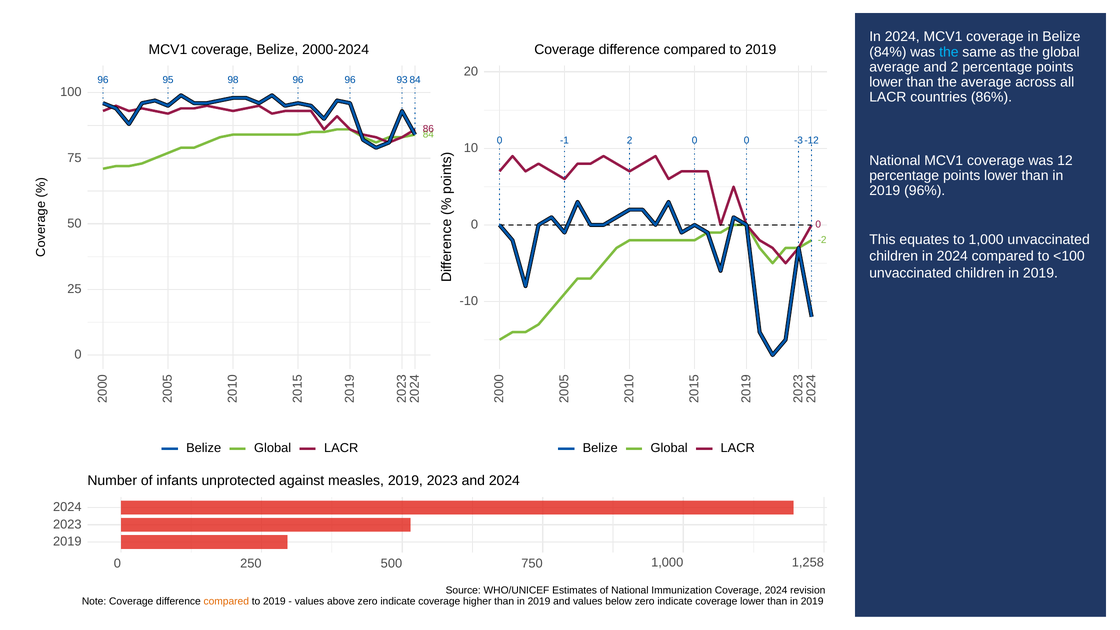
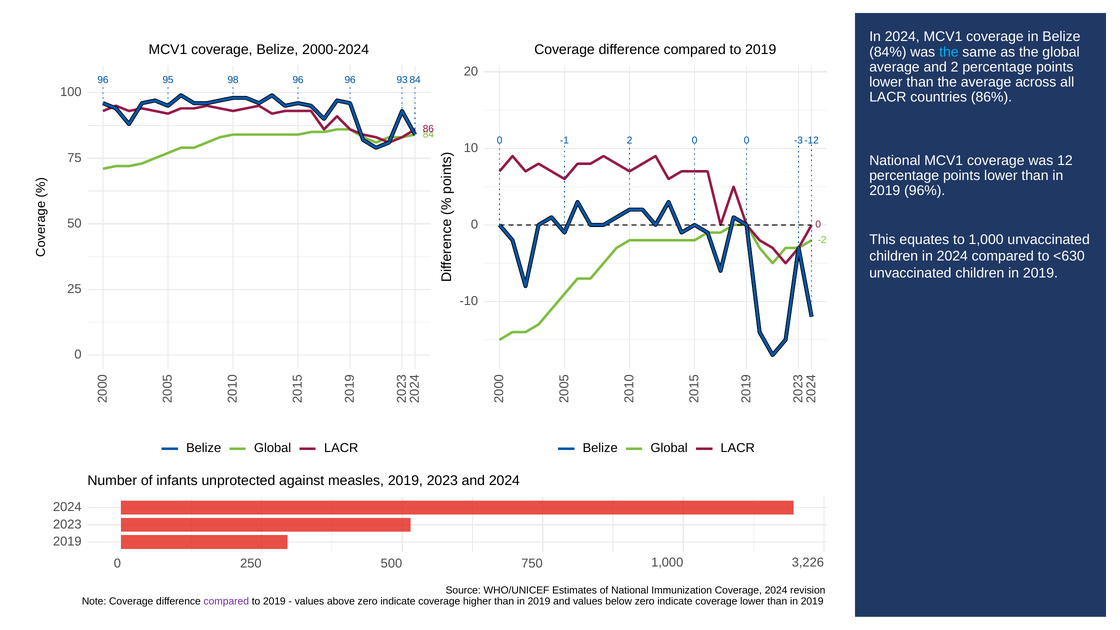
<100: <100 -> <630
1,258: 1,258 -> 3,226
compared at (226, 602) colour: orange -> purple
